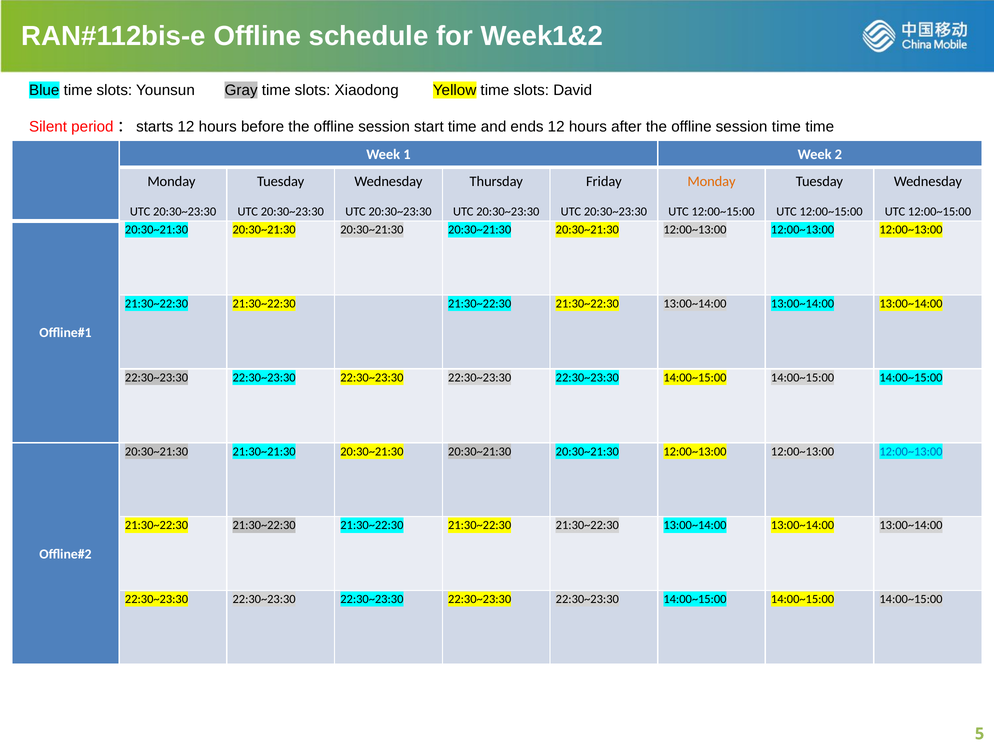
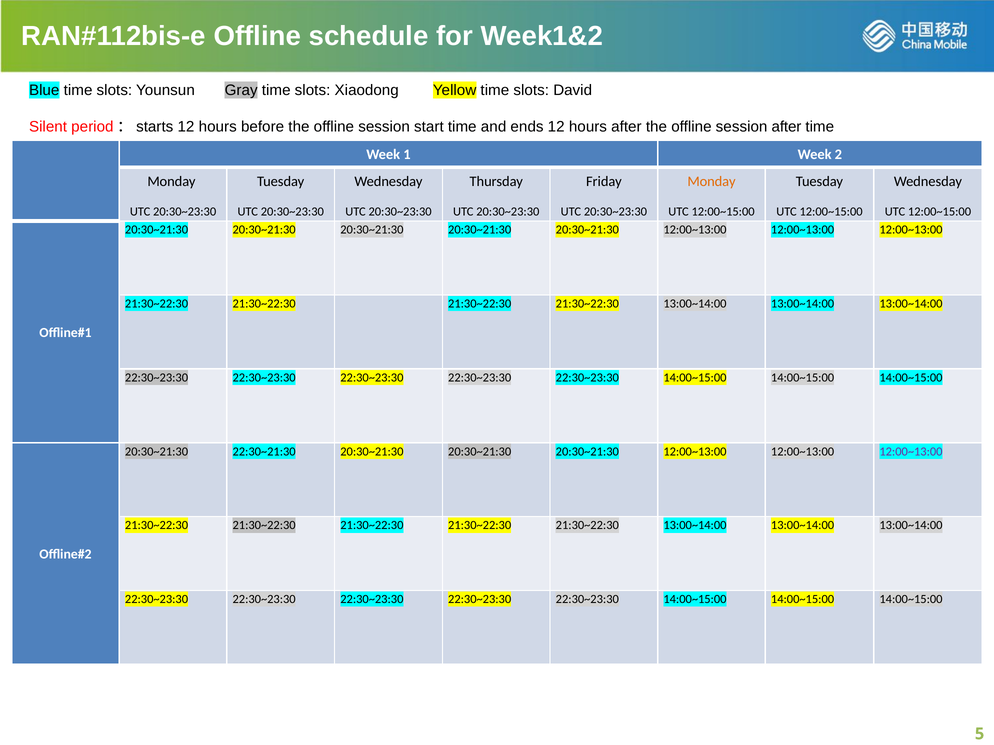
session time: time -> after
21:30~21:30: 21:30~21:30 -> 22:30~21:30
12:00~13:00 at (911, 452) colour: blue -> purple
